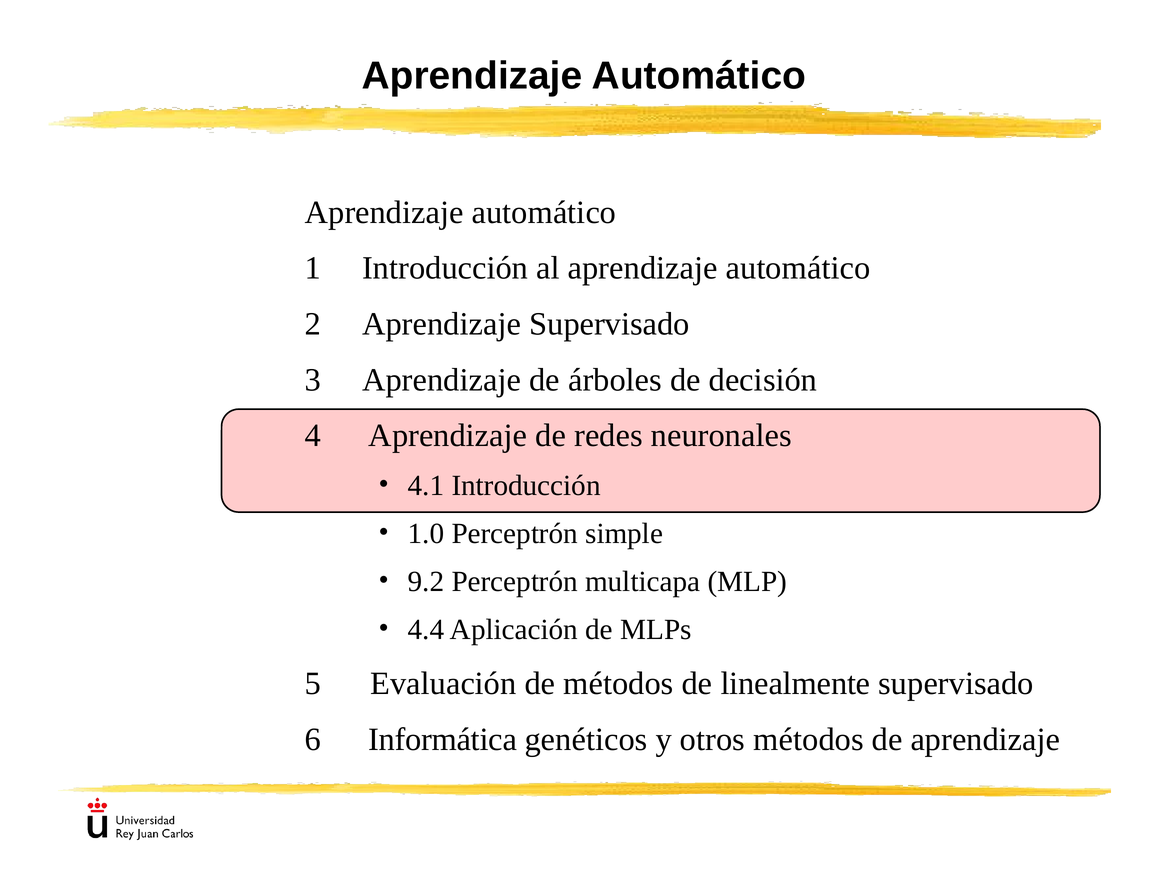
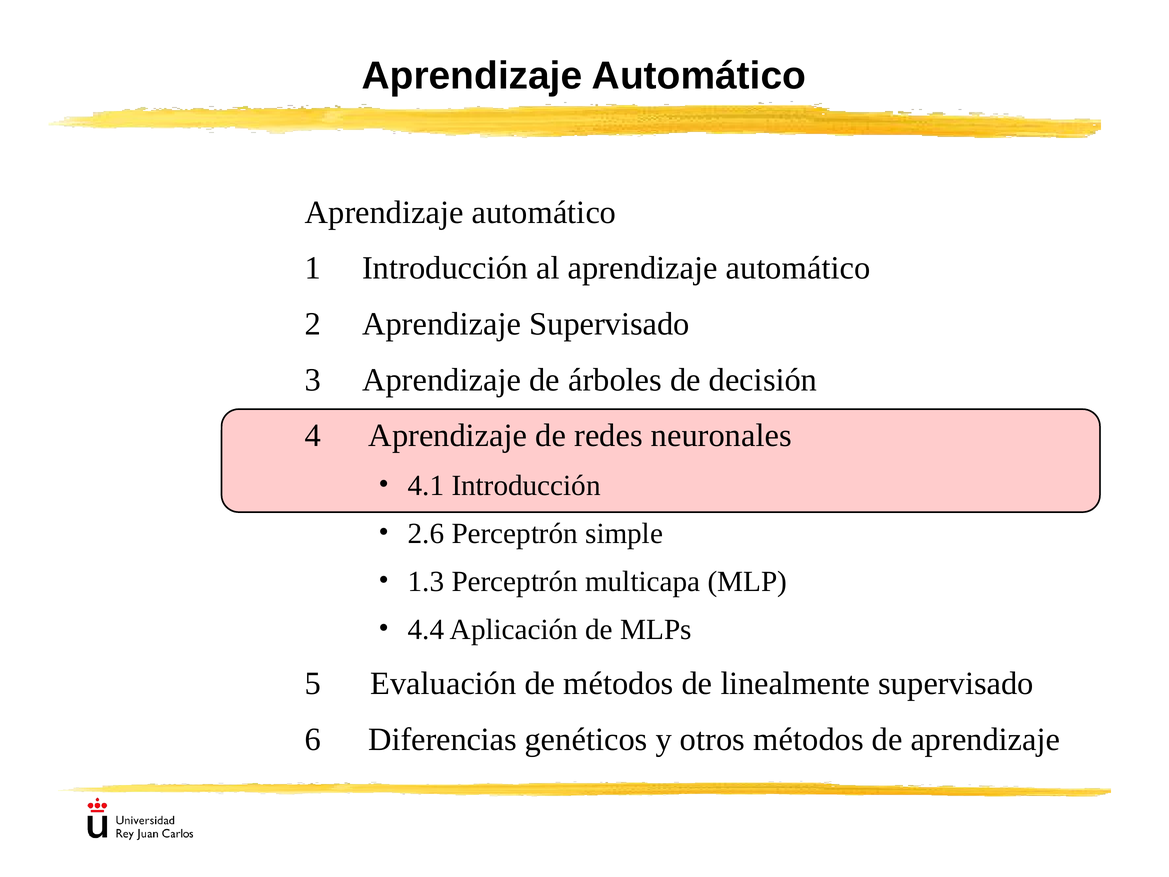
1.0: 1.0 -> 2.6
9.2: 9.2 -> 1.3
Informática: Informática -> Diferencias
